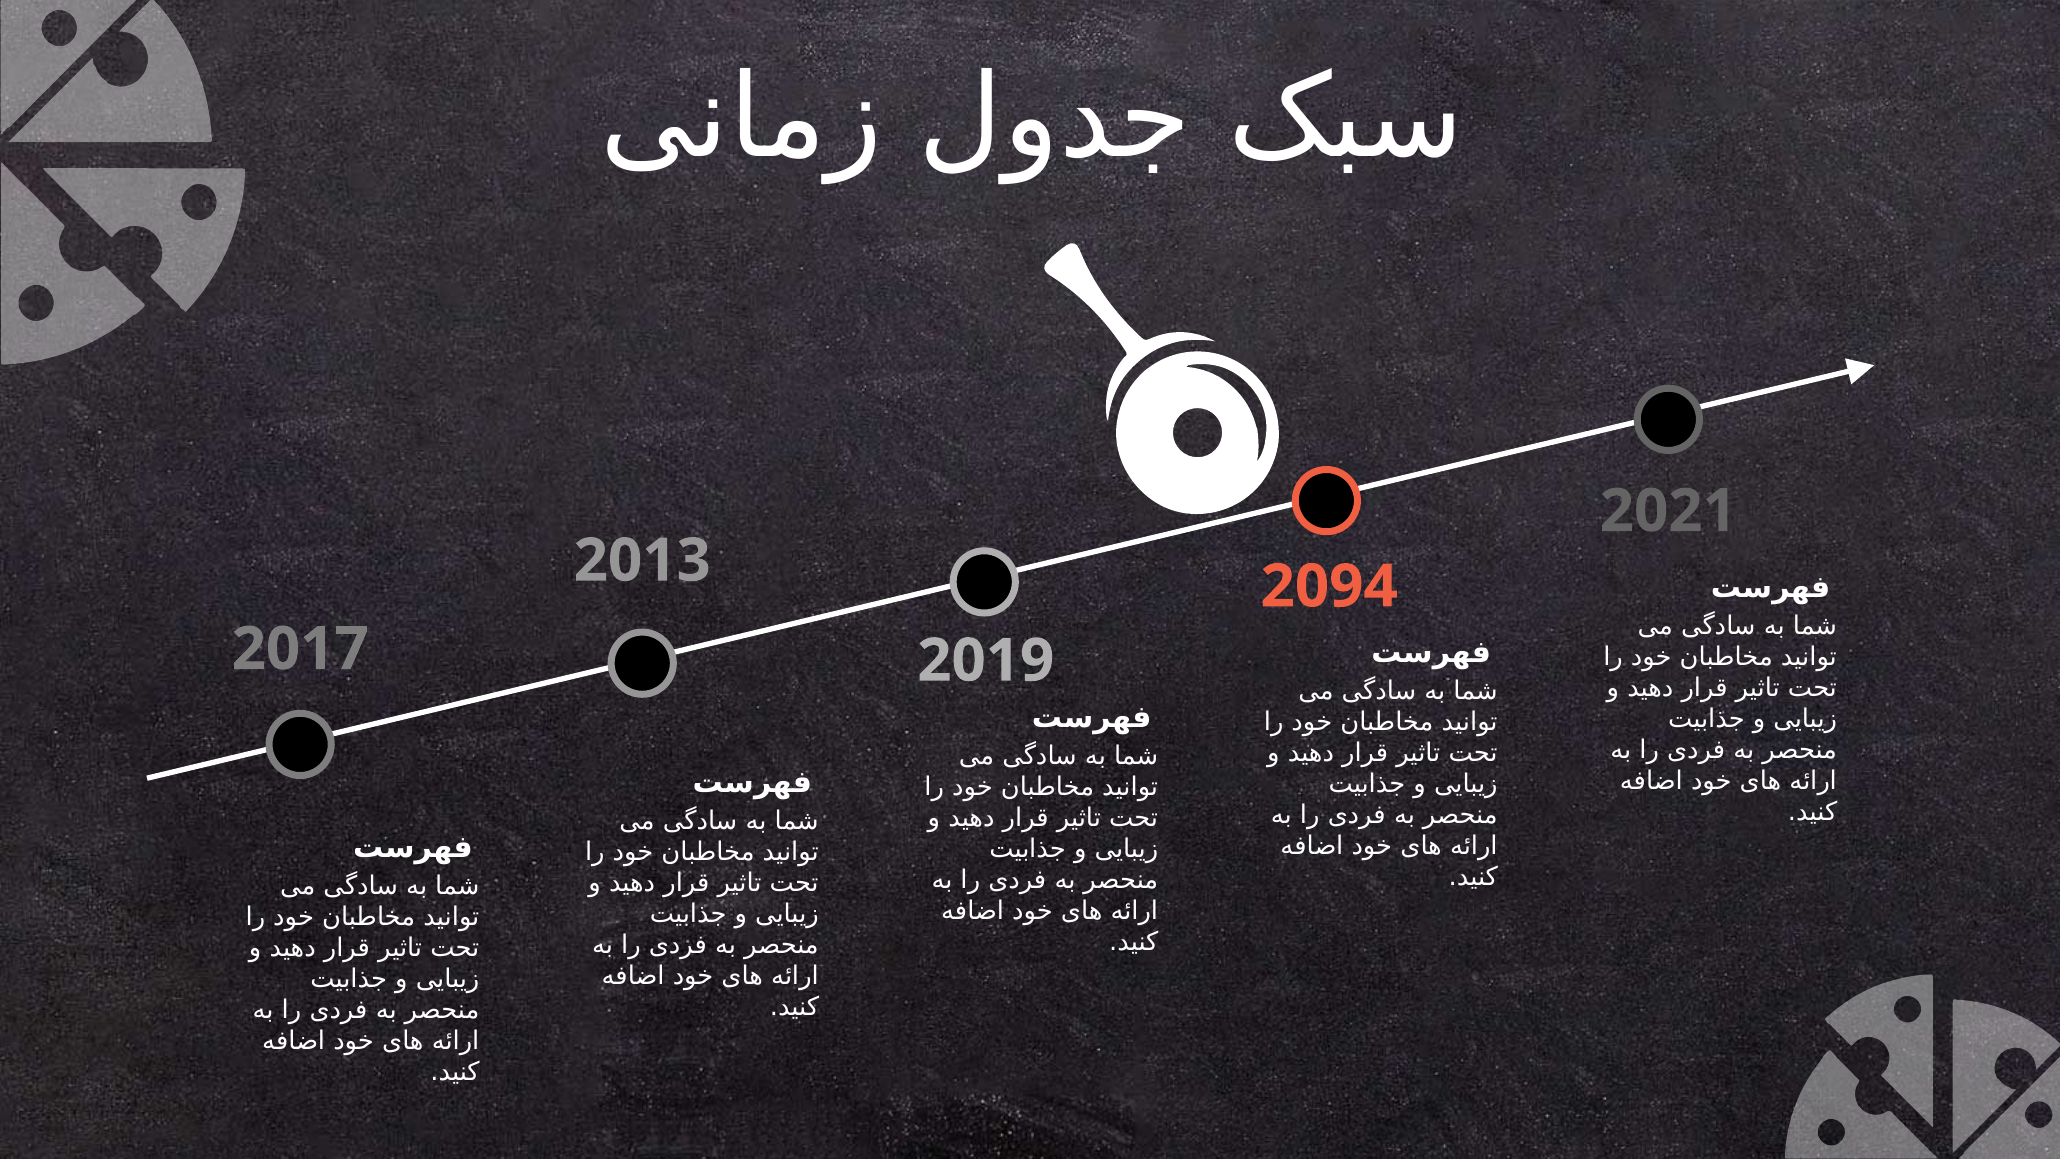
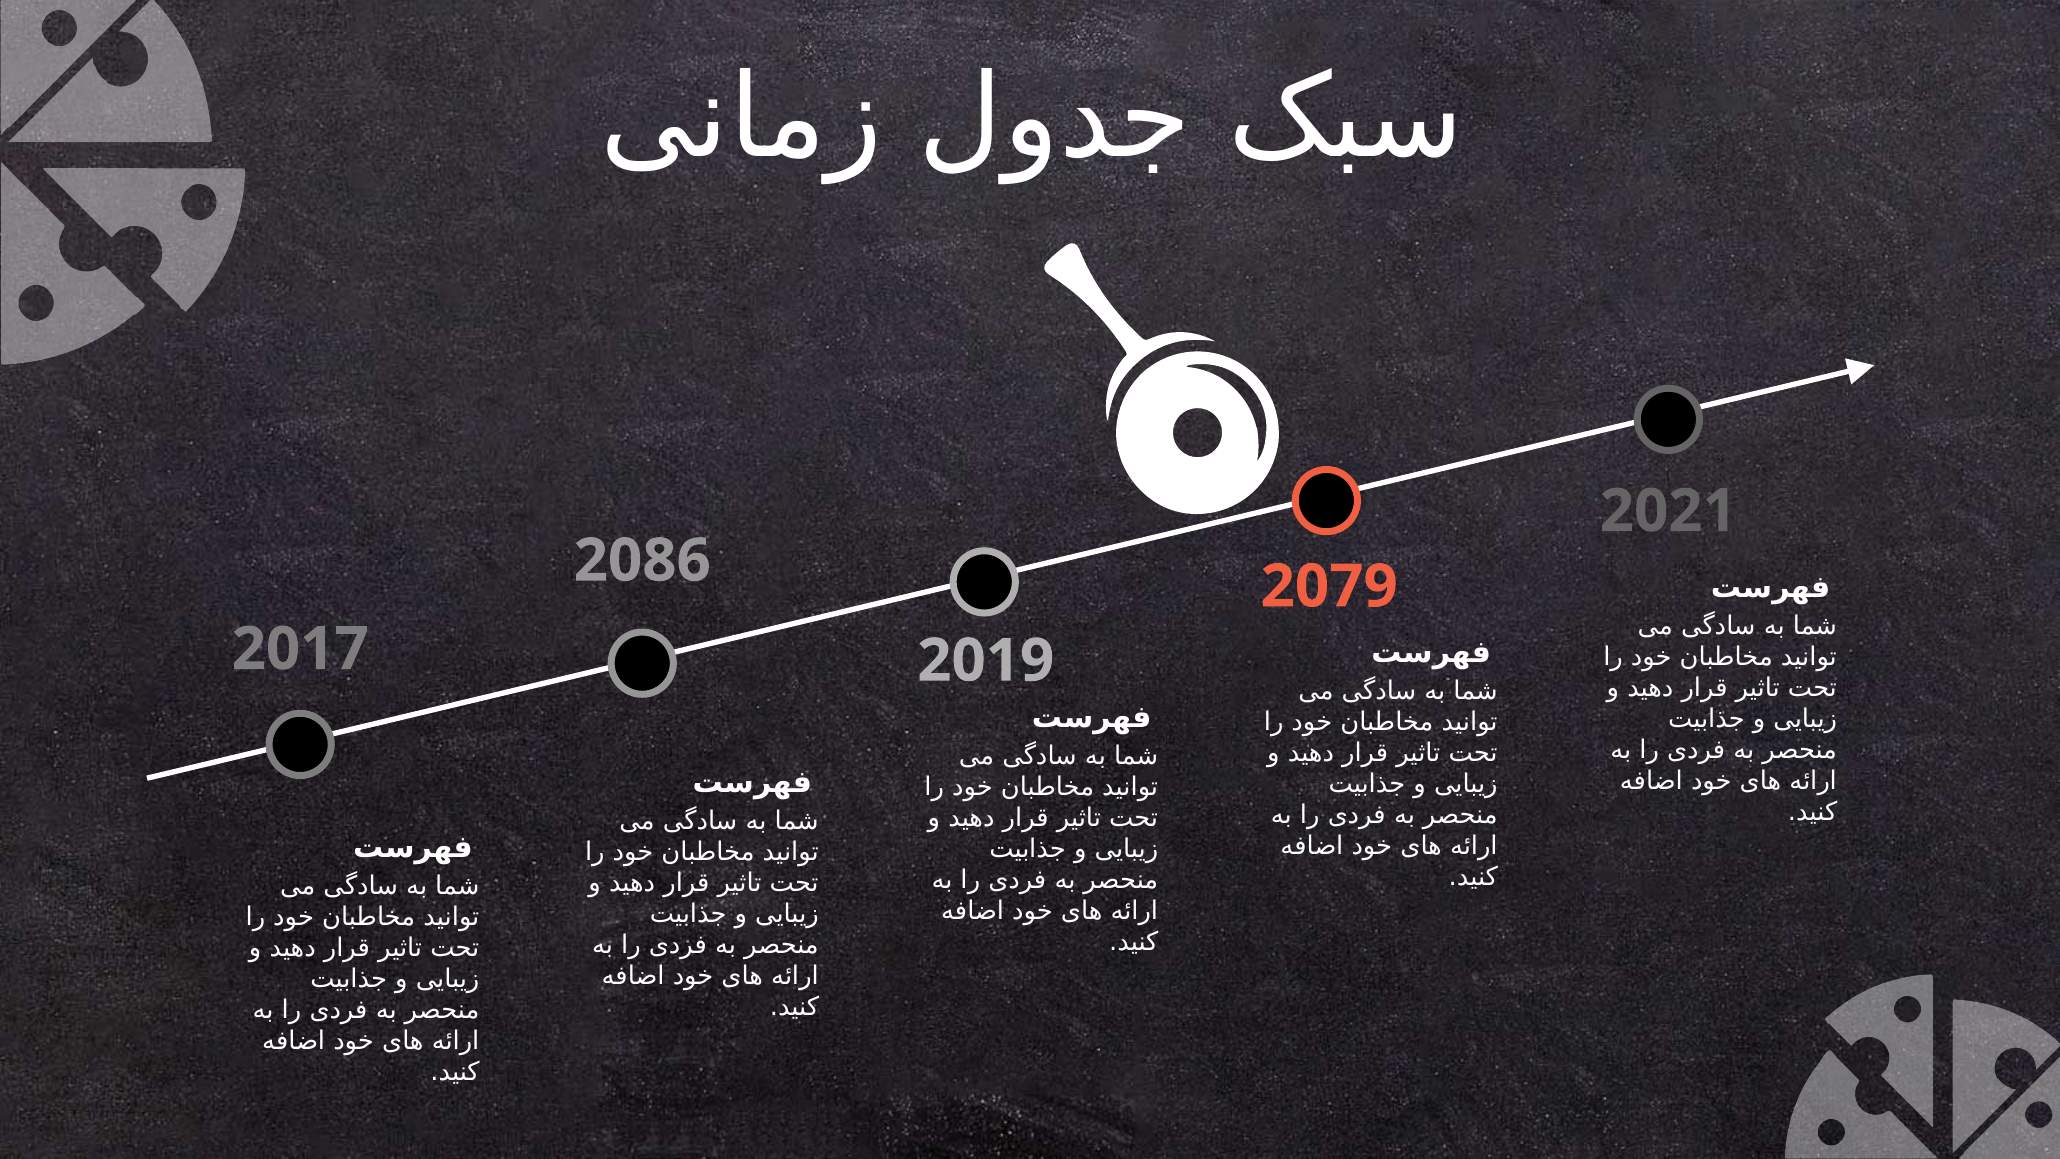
2013: 2013 -> 2086
2094: 2094 -> 2079
